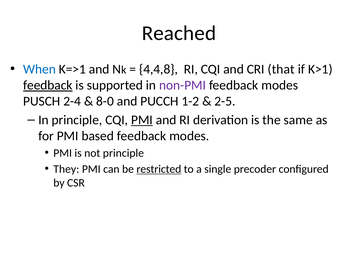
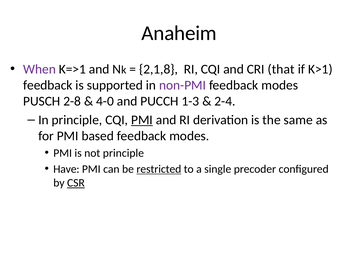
Reached: Reached -> Anaheim
When colour: blue -> purple
4,4,8: 4,4,8 -> 2,1,8
feedback at (48, 85) underline: present -> none
2-4: 2-4 -> 2-8
8-0: 8-0 -> 4-0
1-2: 1-2 -> 1-3
2-5: 2-5 -> 2-4
They: They -> Have
CSR underline: none -> present
